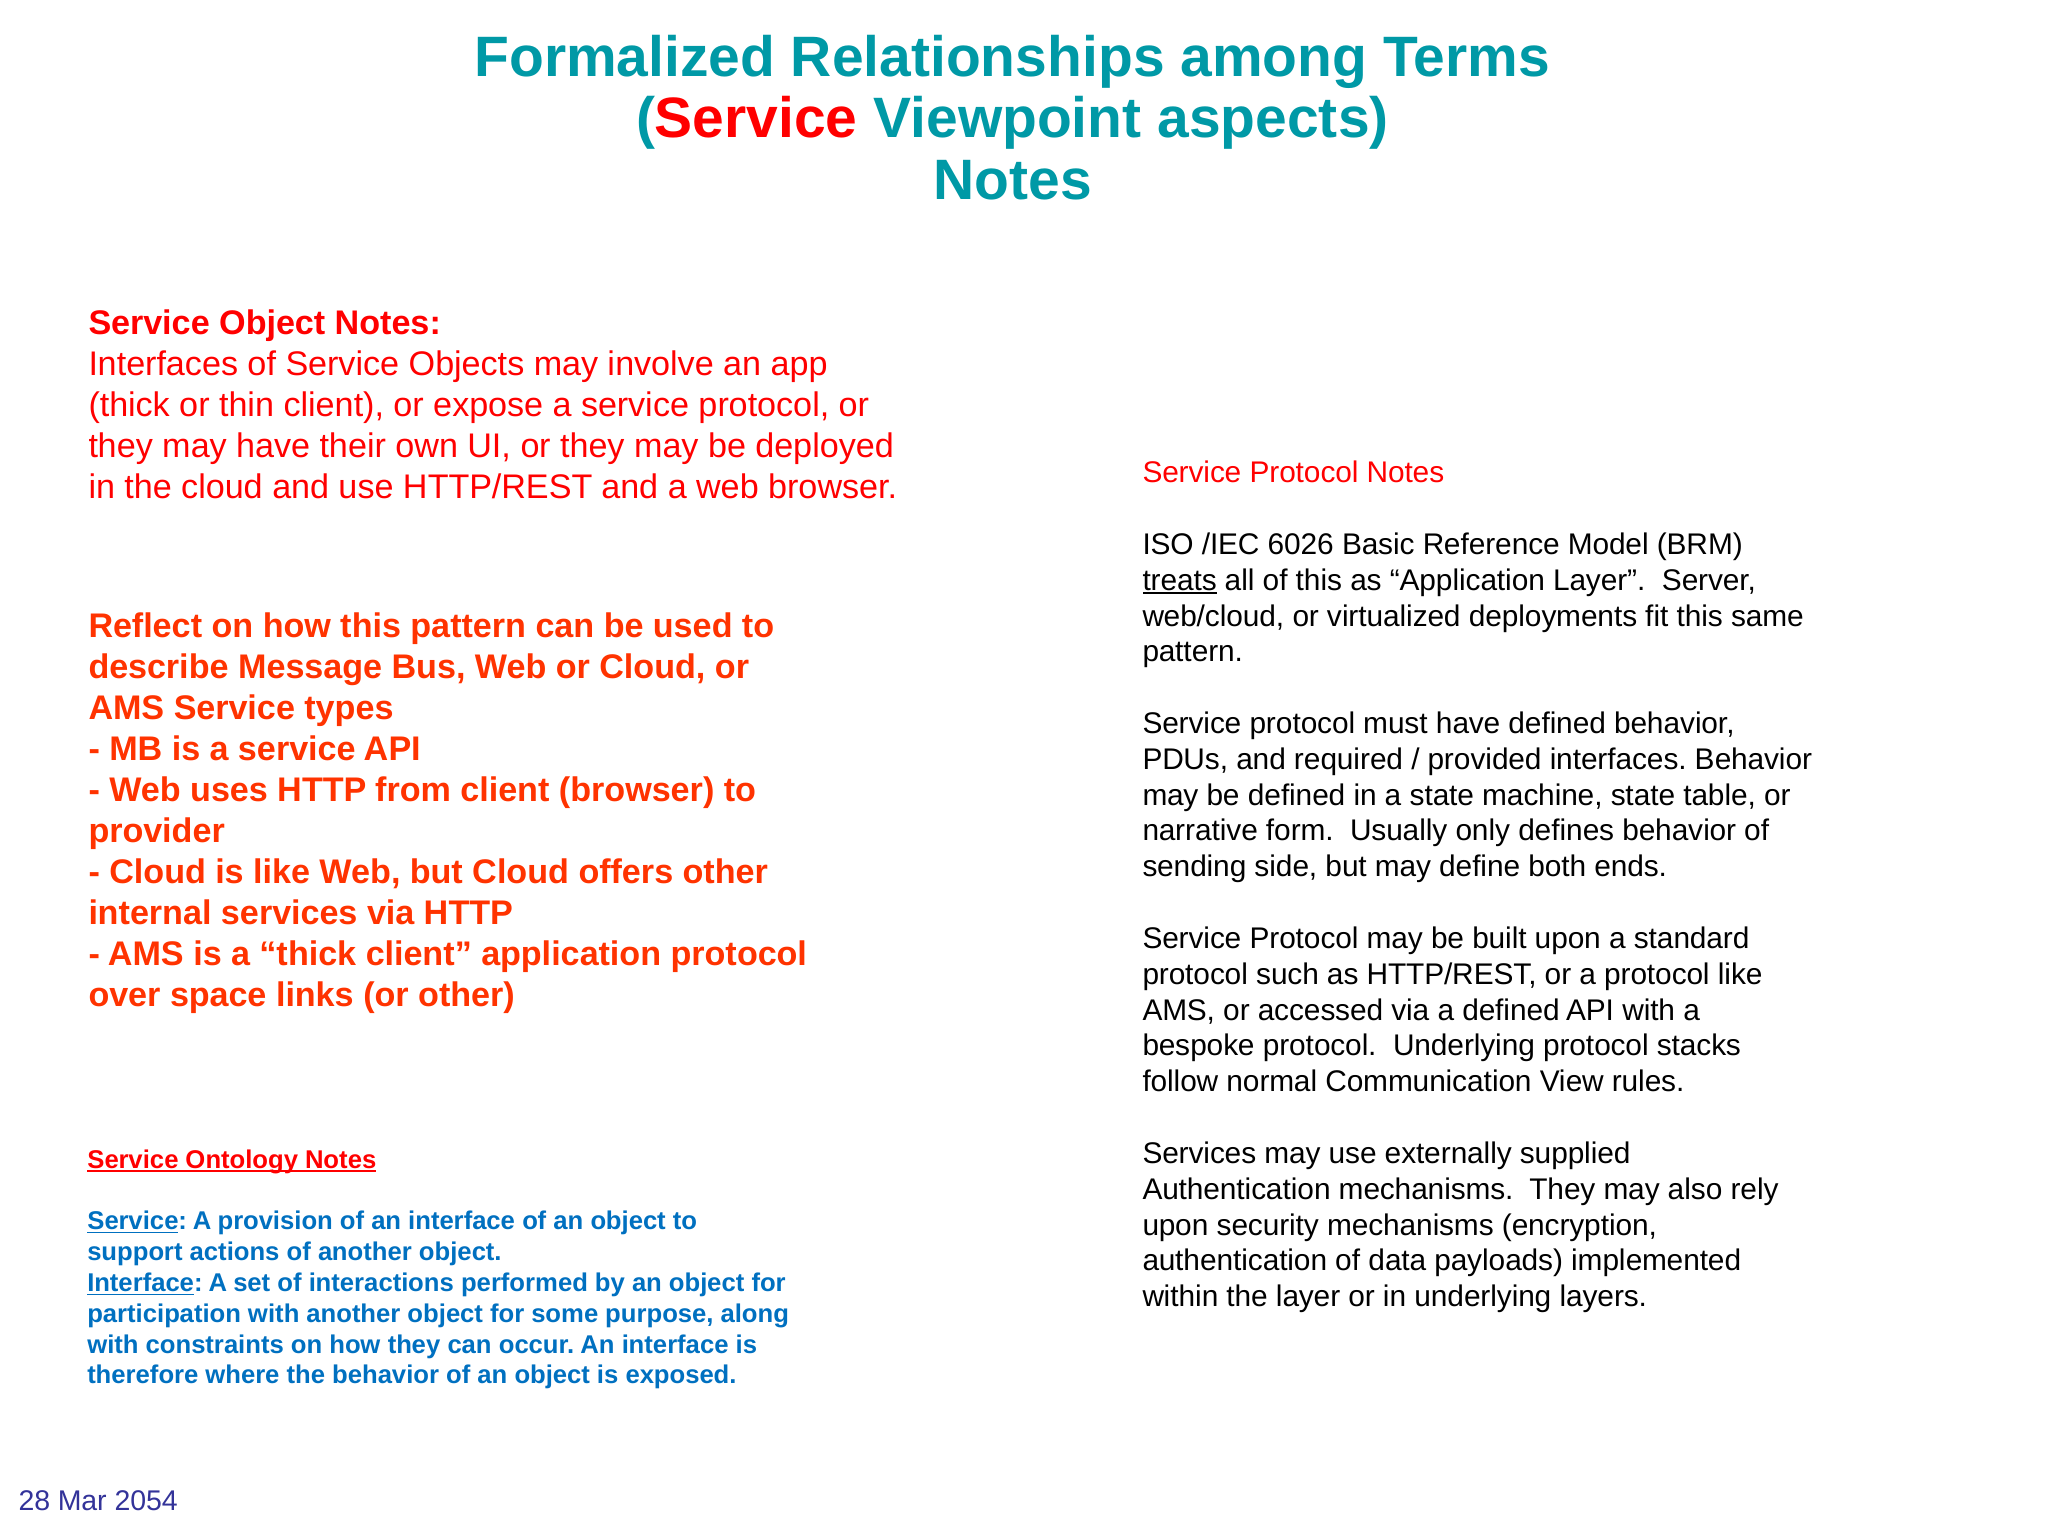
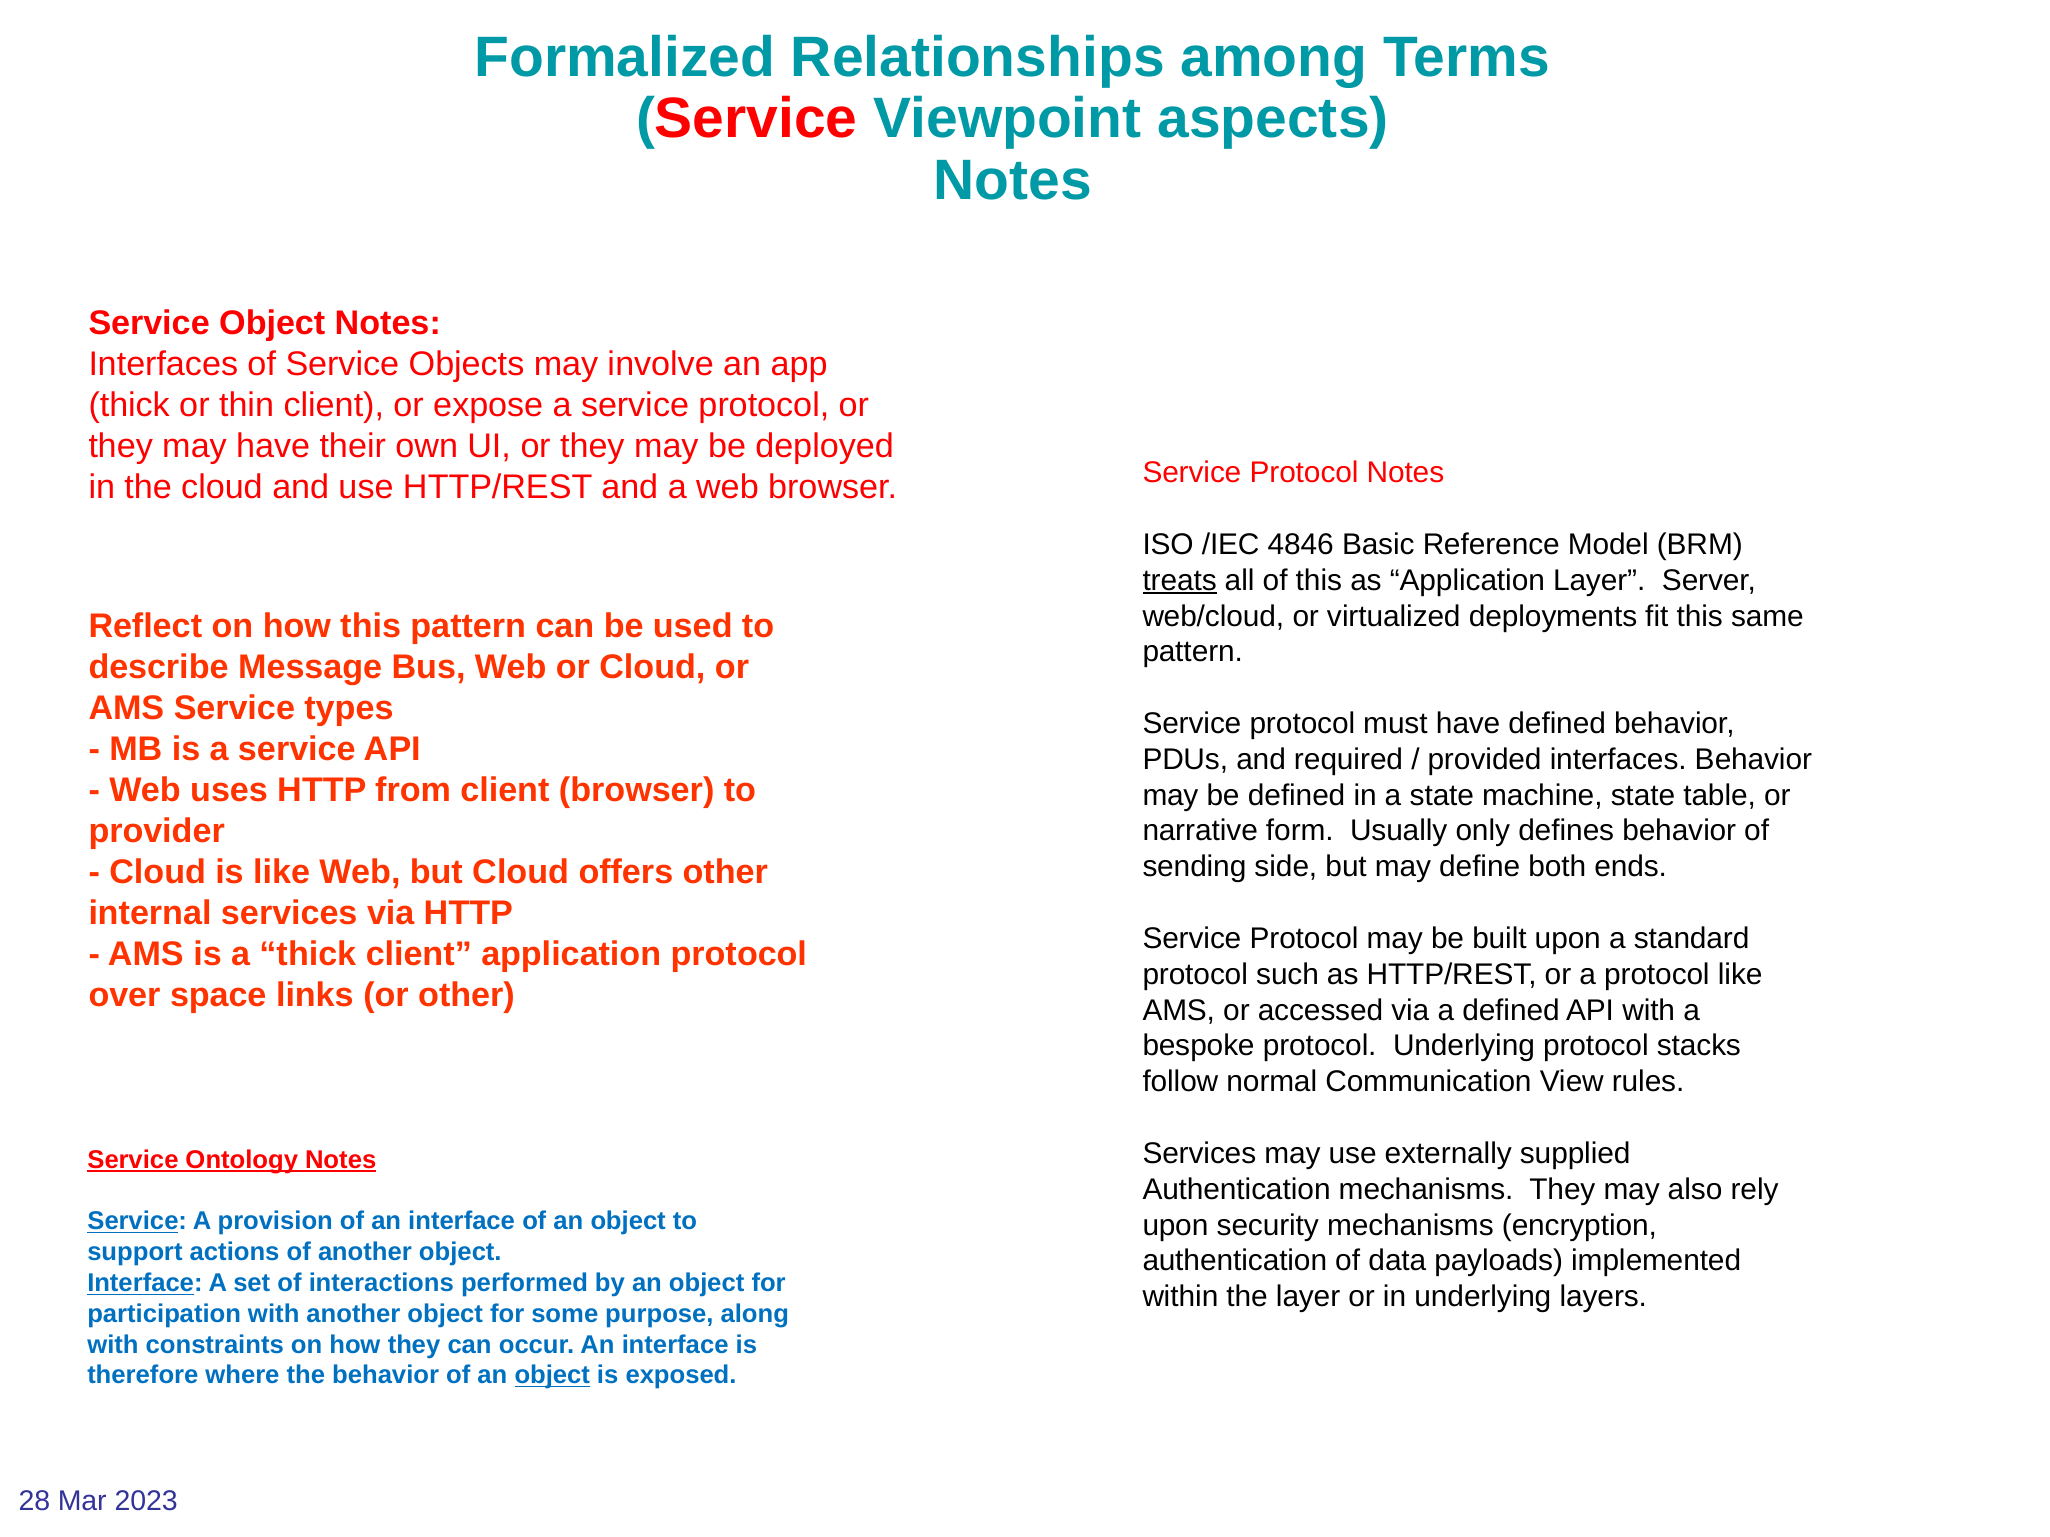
6026: 6026 -> 4846
object at (552, 1376) underline: none -> present
2054: 2054 -> 2023
